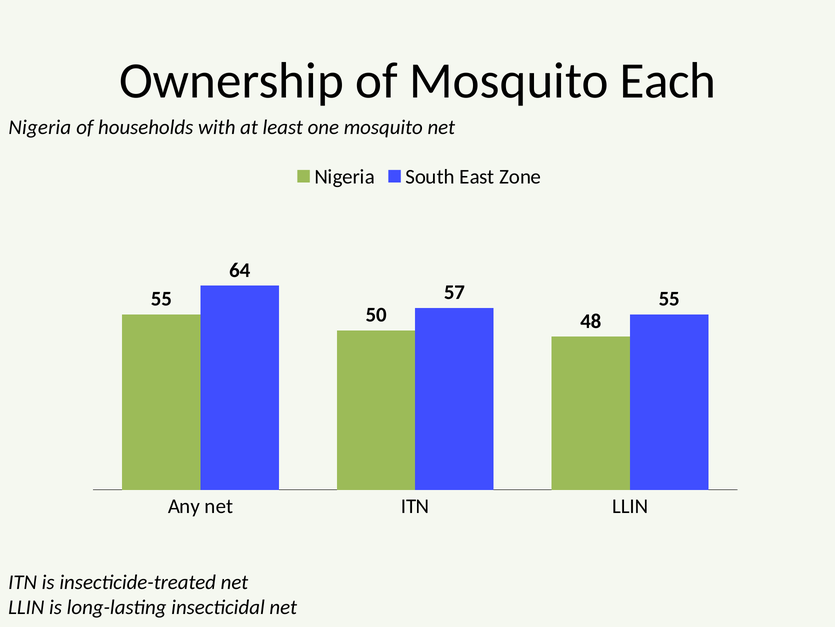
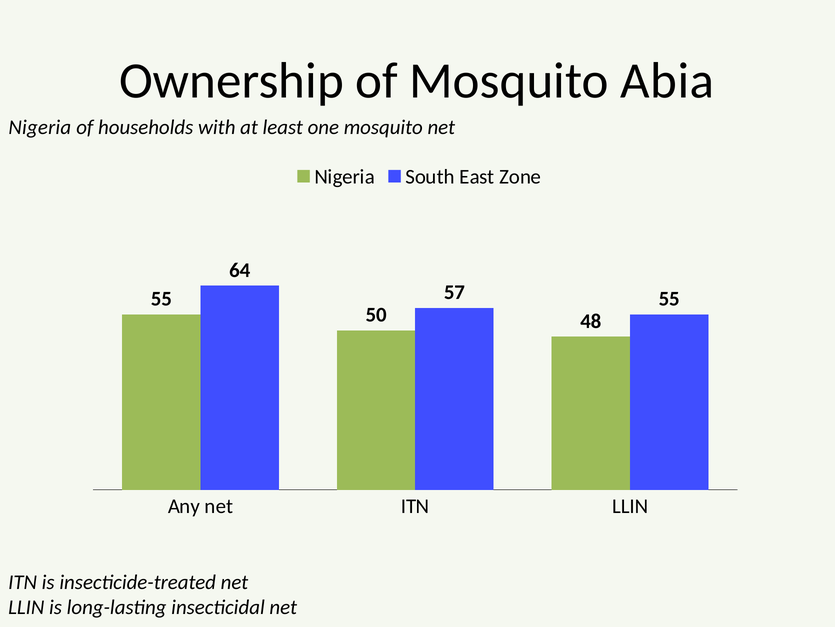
Each: Each -> Abia
